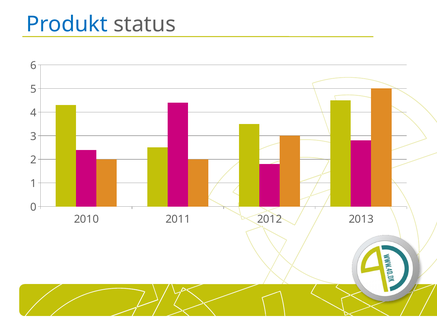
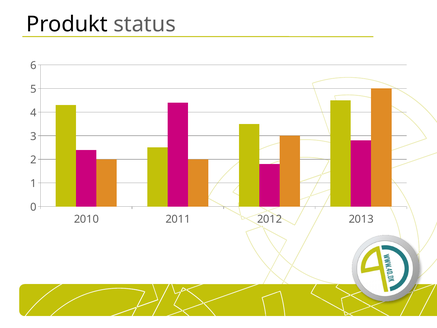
Produkt colour: blue -> black
